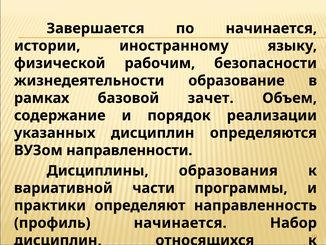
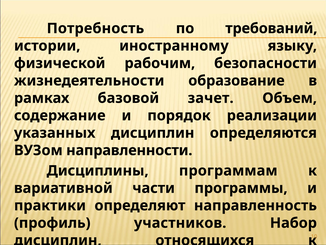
Завершается: Завершается -> Потребность
по начинается: начинается -> требований
образования: образования -> программам
профиль начинается: начинается -> участников
